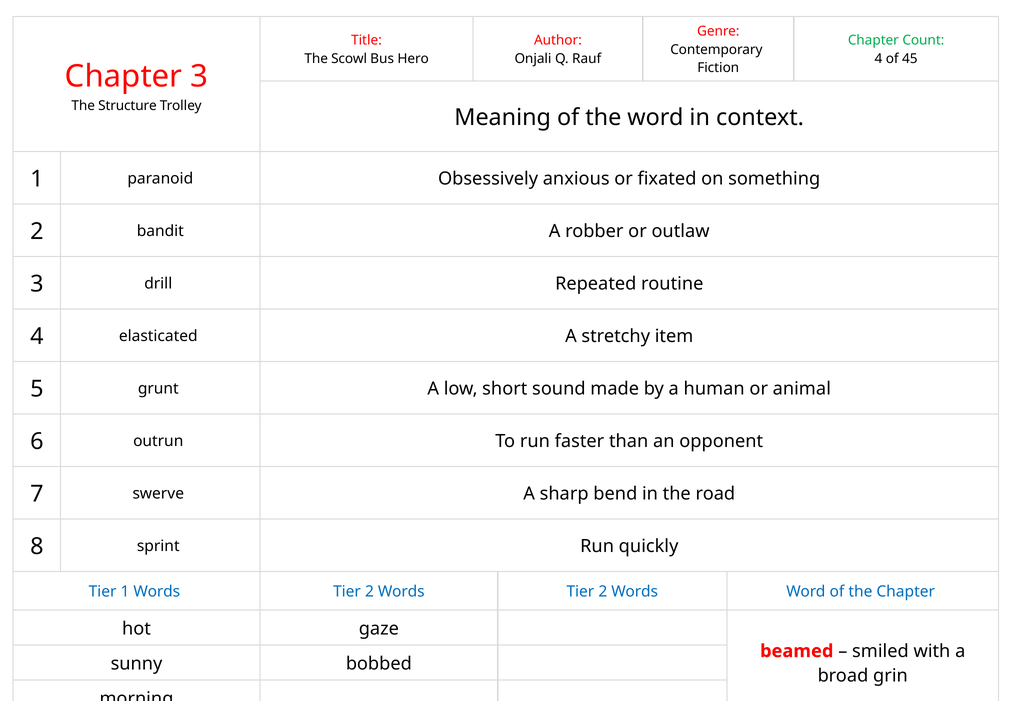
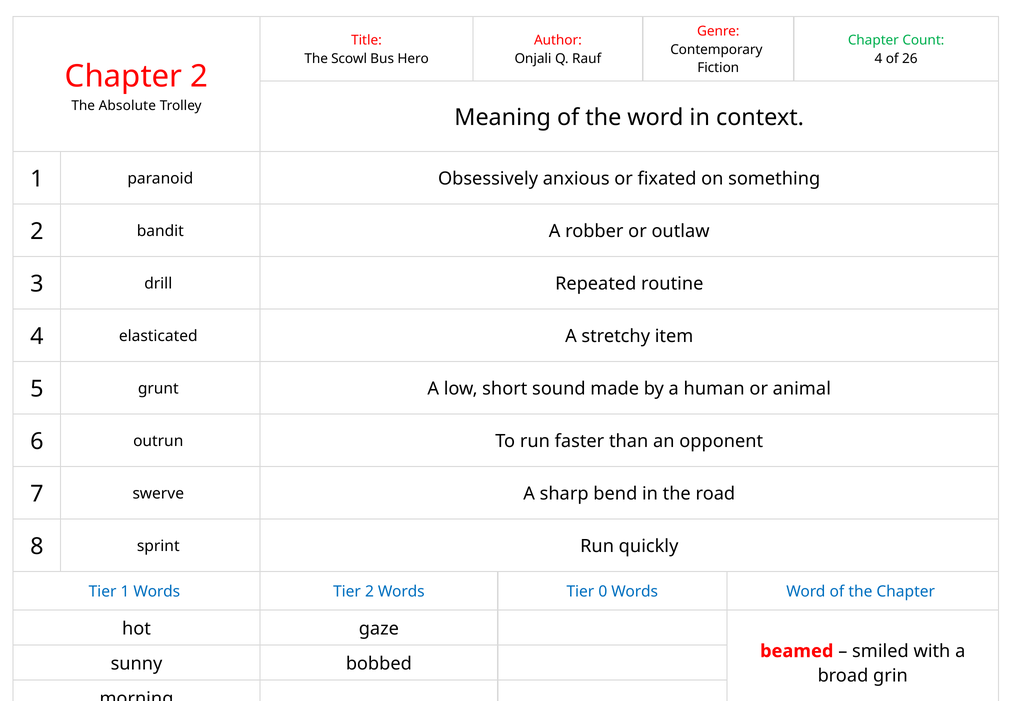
45: 45 -> 26
Chapter 3: 3 -> 2
Structure: Structure -> Absolute
2 Words Tier 2: 2 -> 0
